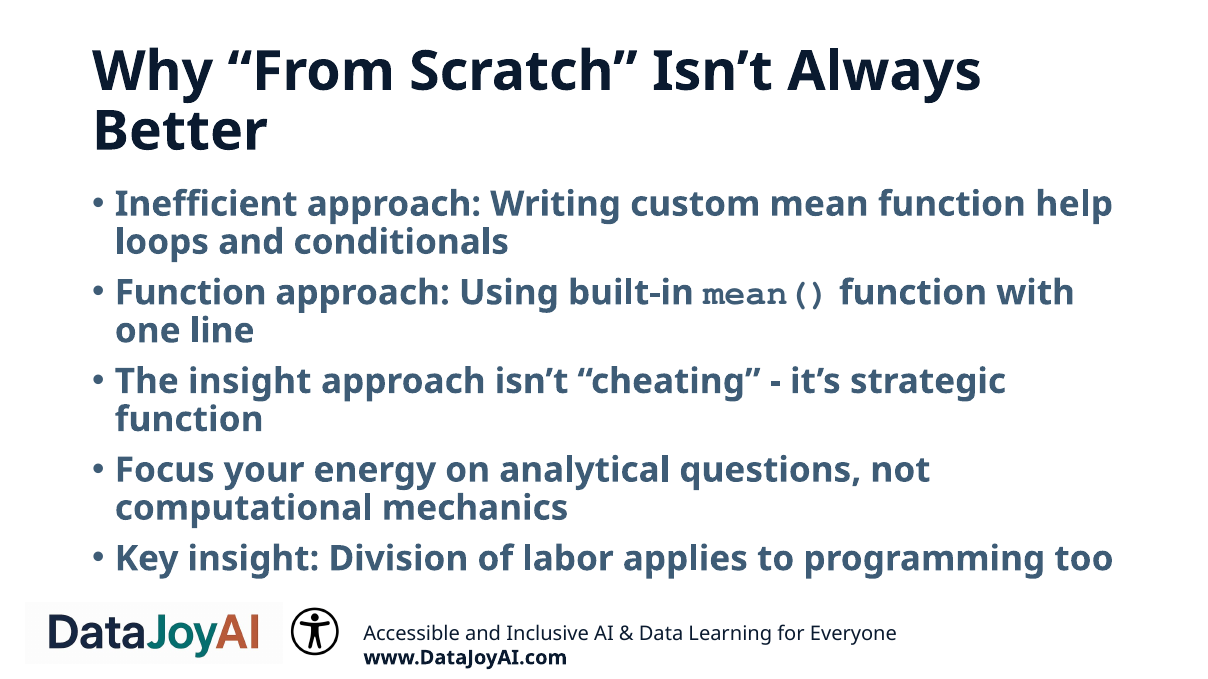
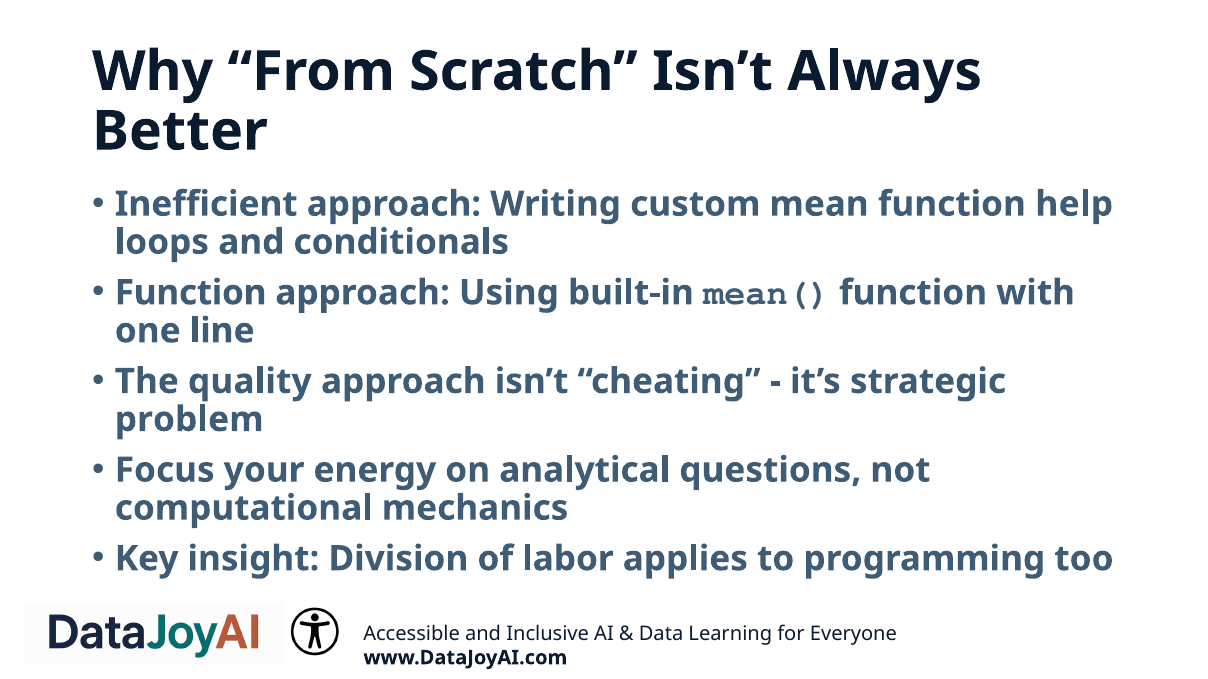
The insight: insight -> quality
function at (189, 420): function -> problem
